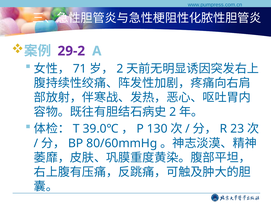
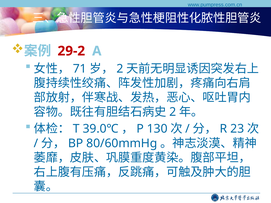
29-2 colour: purple -> red
